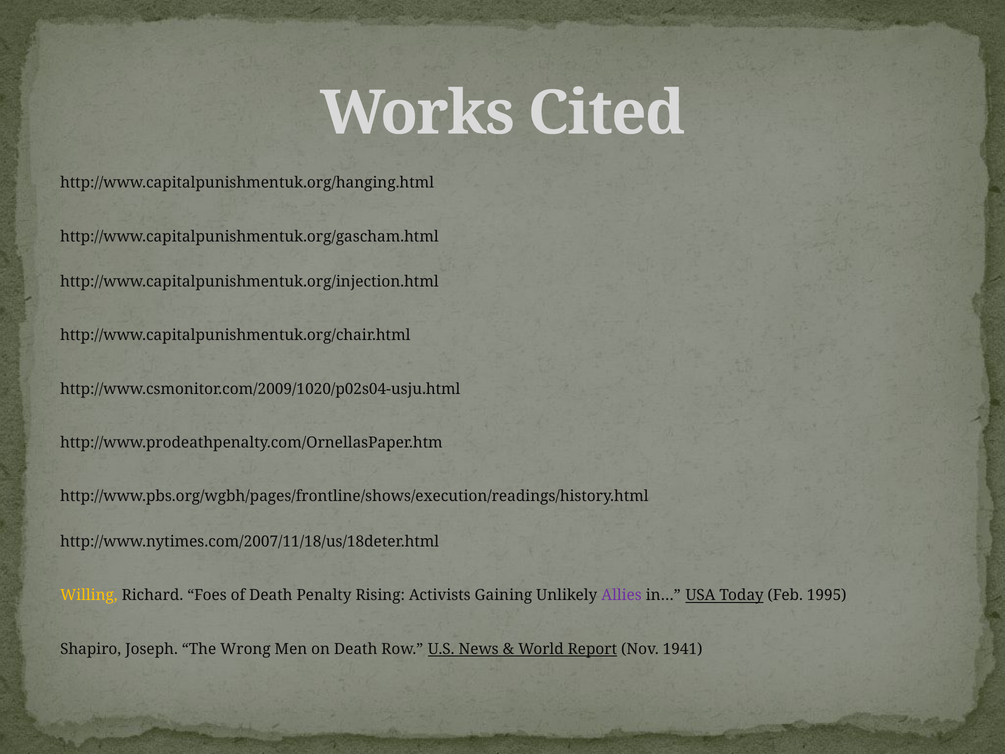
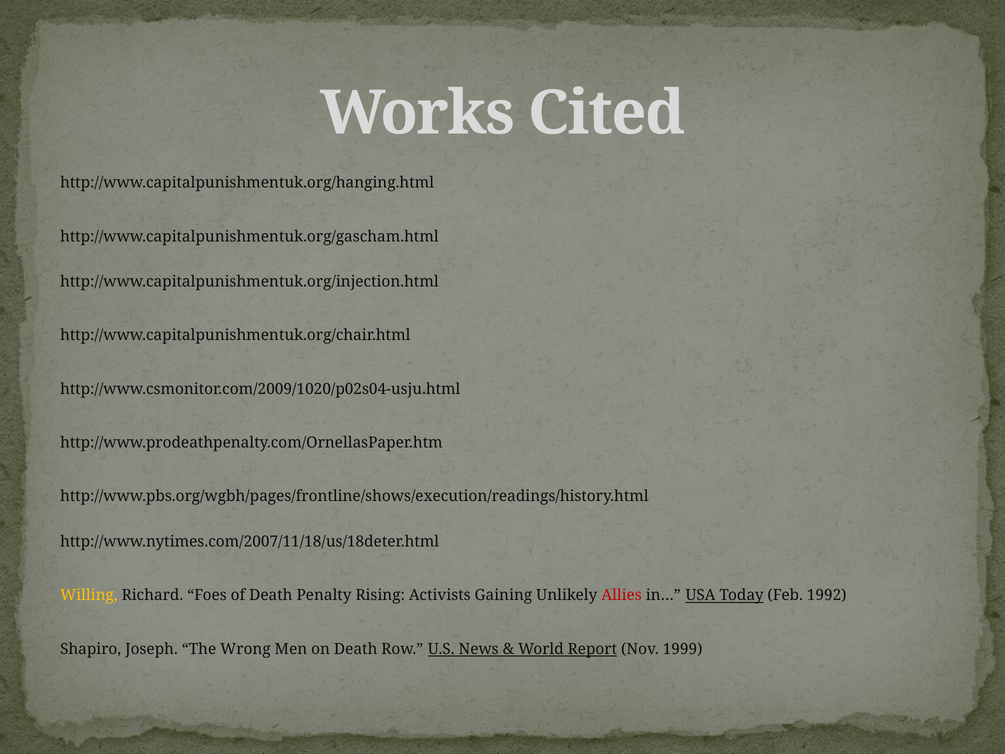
Allies colour: purple -> red
1995: 1995 -> 1992
1941: 1941 -> 1999
